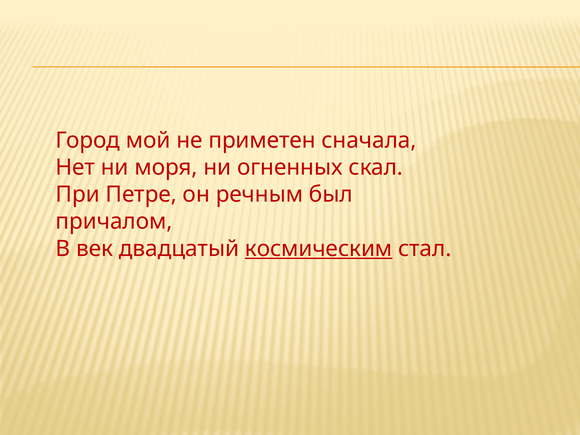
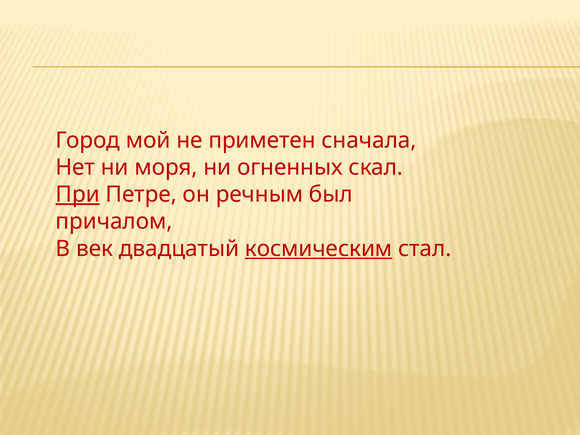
При underline: none -> present
